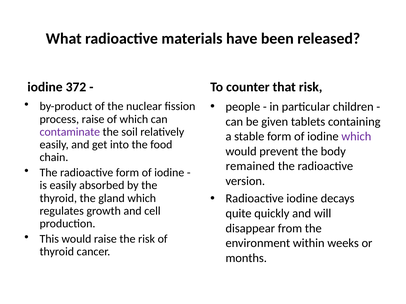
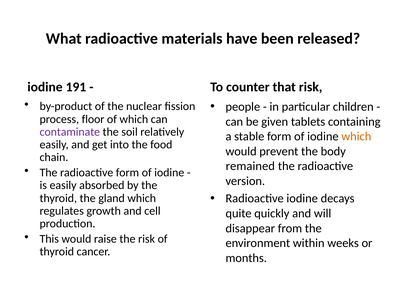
372: 372 -> 191
process raise: raise -> floor
which at (356, 137) colour: purple -> orange
